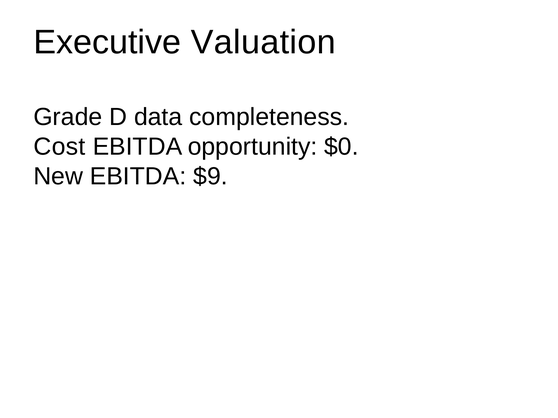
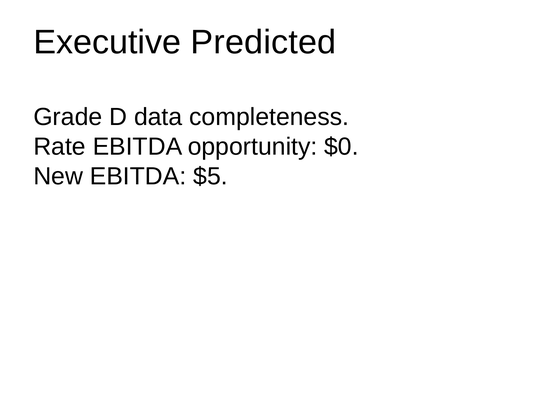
Valuation: Valuation -> Predicted
Cost: Cost -> Rate
$9: $9 -> $5
